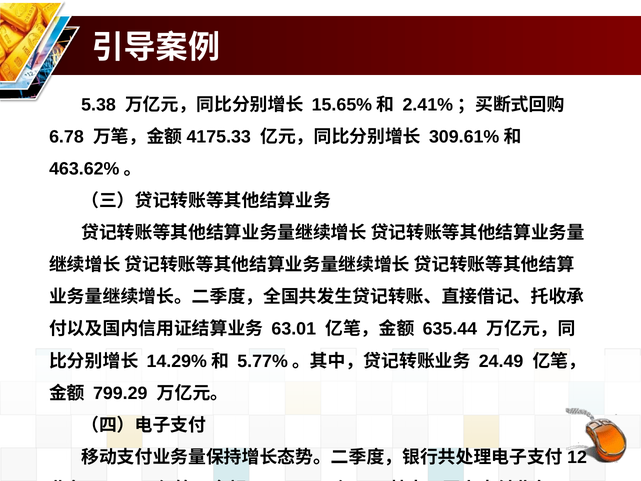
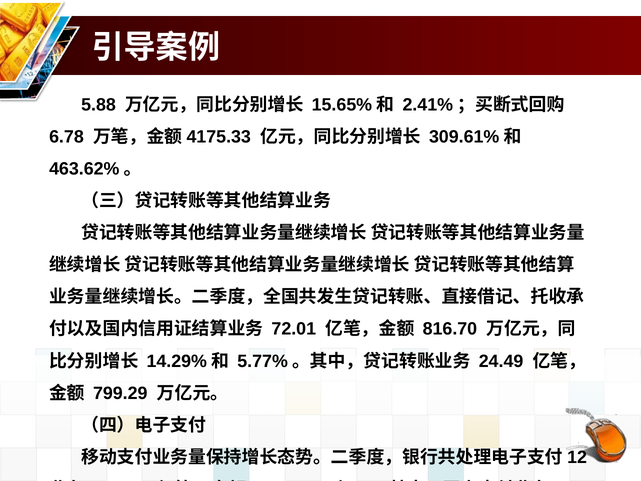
5.38: 5.38 -> 5.88
63.01: 63.01 -> 72.01
635.44: 635.44 -> 816.70
